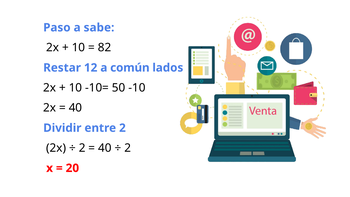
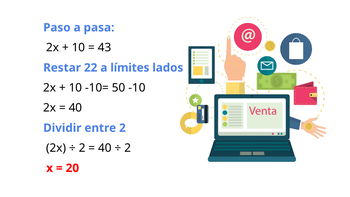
sabe: sabe -> pasa
82: 82 -> 43
12: 12 -> 22
común: común -> límites
